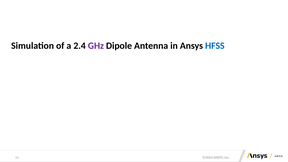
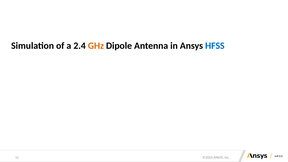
GHz colour: purple -> orange
